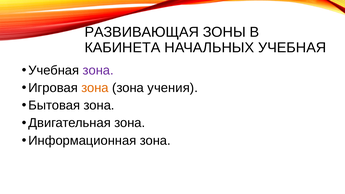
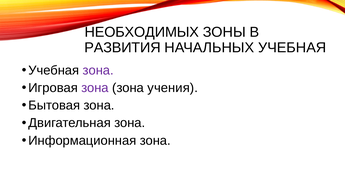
РАЗВИВАЮЩАЯ: РАЗВИВАЮЩАЯ -> НЕОБХОДИМЫХ
КАБИНЕТА: КАБИНЕТА -> РАЗВИТИЯ
зона at (95, 88) colour: orange -> purple
